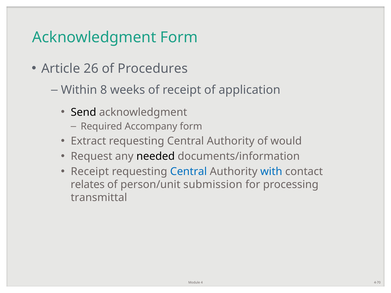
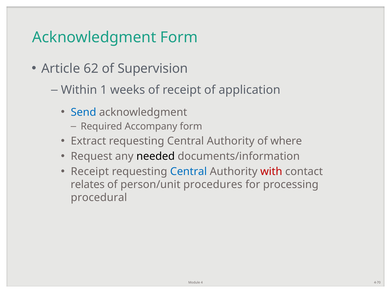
26: 26 -> 62
Procedures: Procedures -> Supervision
8: 8 -> 1
Send colour: black -> blue
would: would -> where
with colour: blue -> red
submission: submission -> procedures
transmittal: transmittal -> procedural
